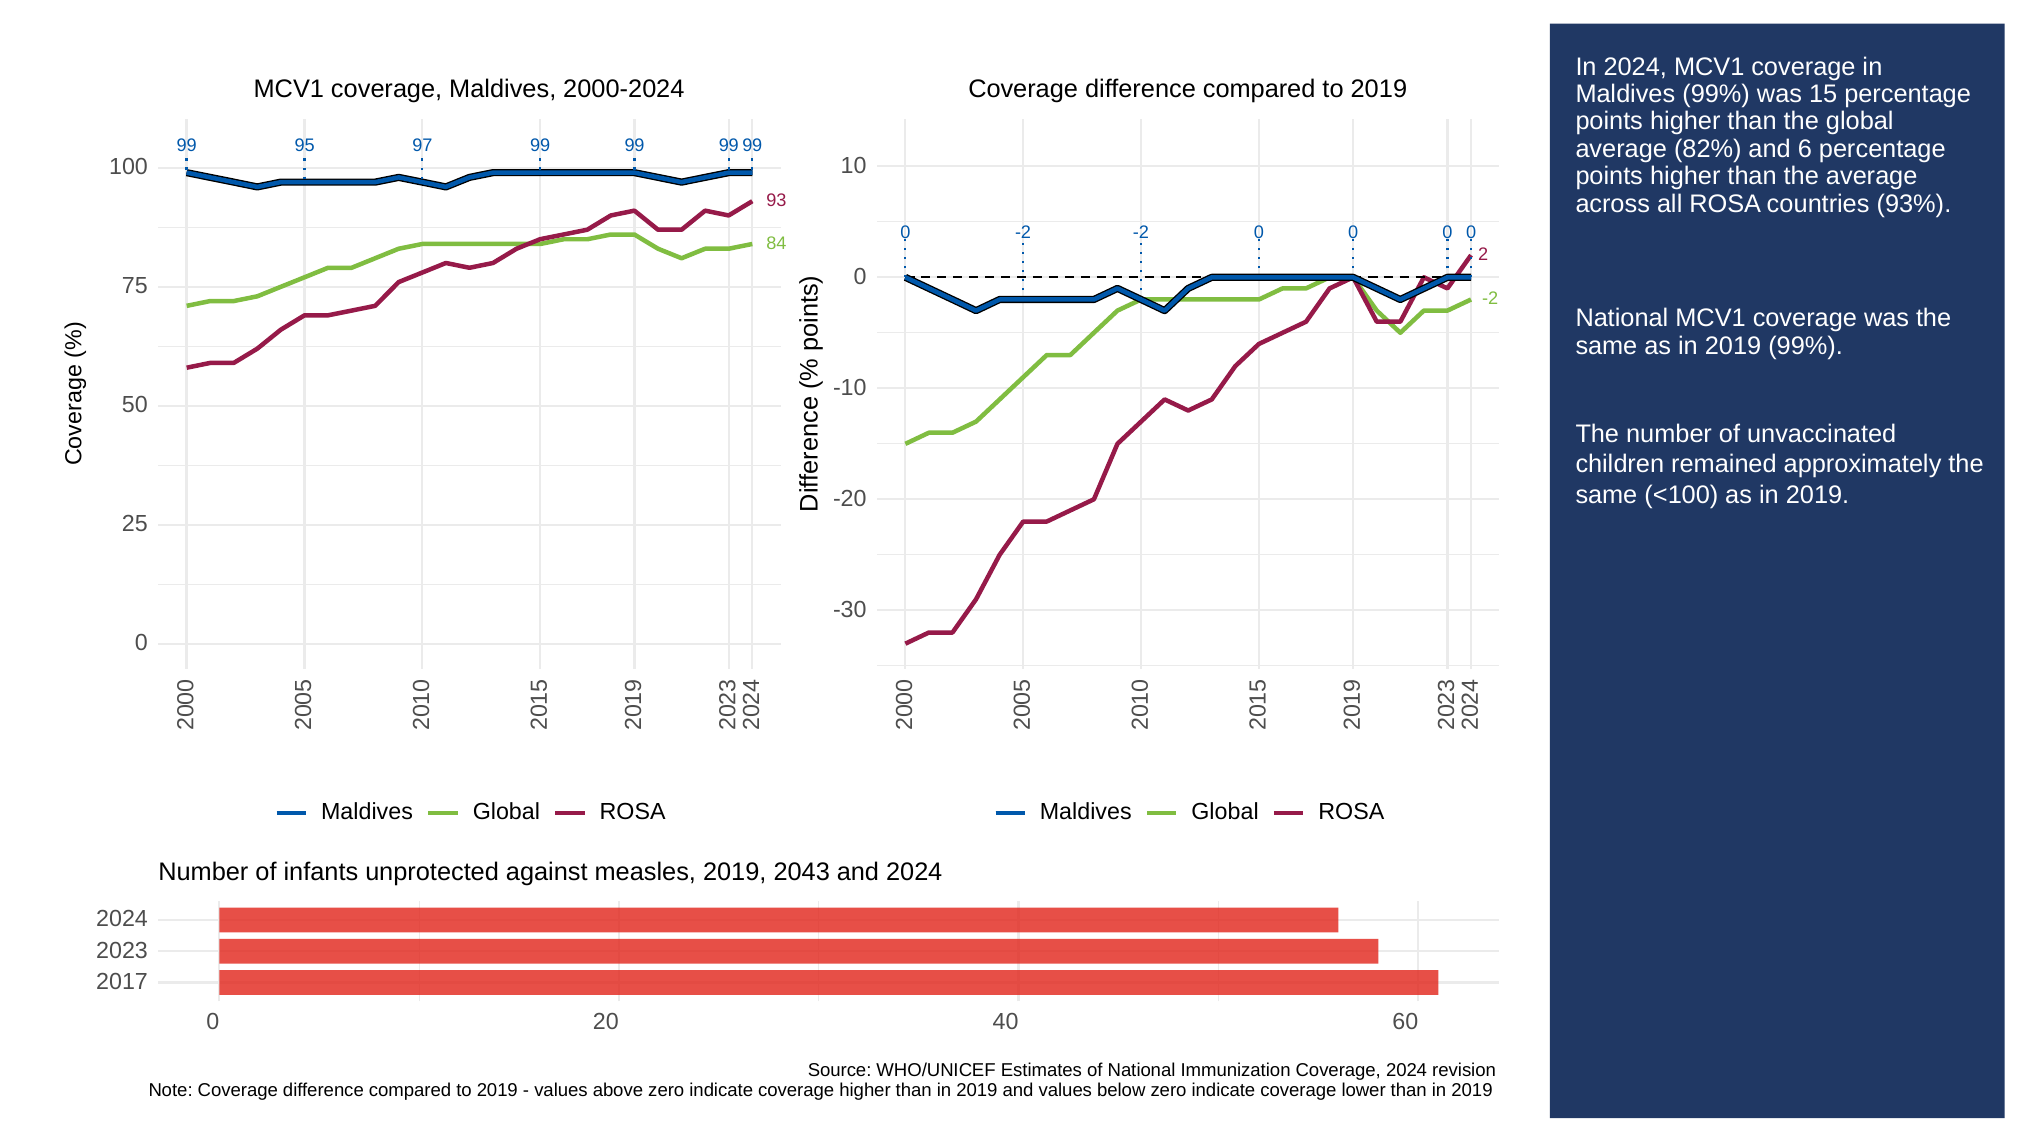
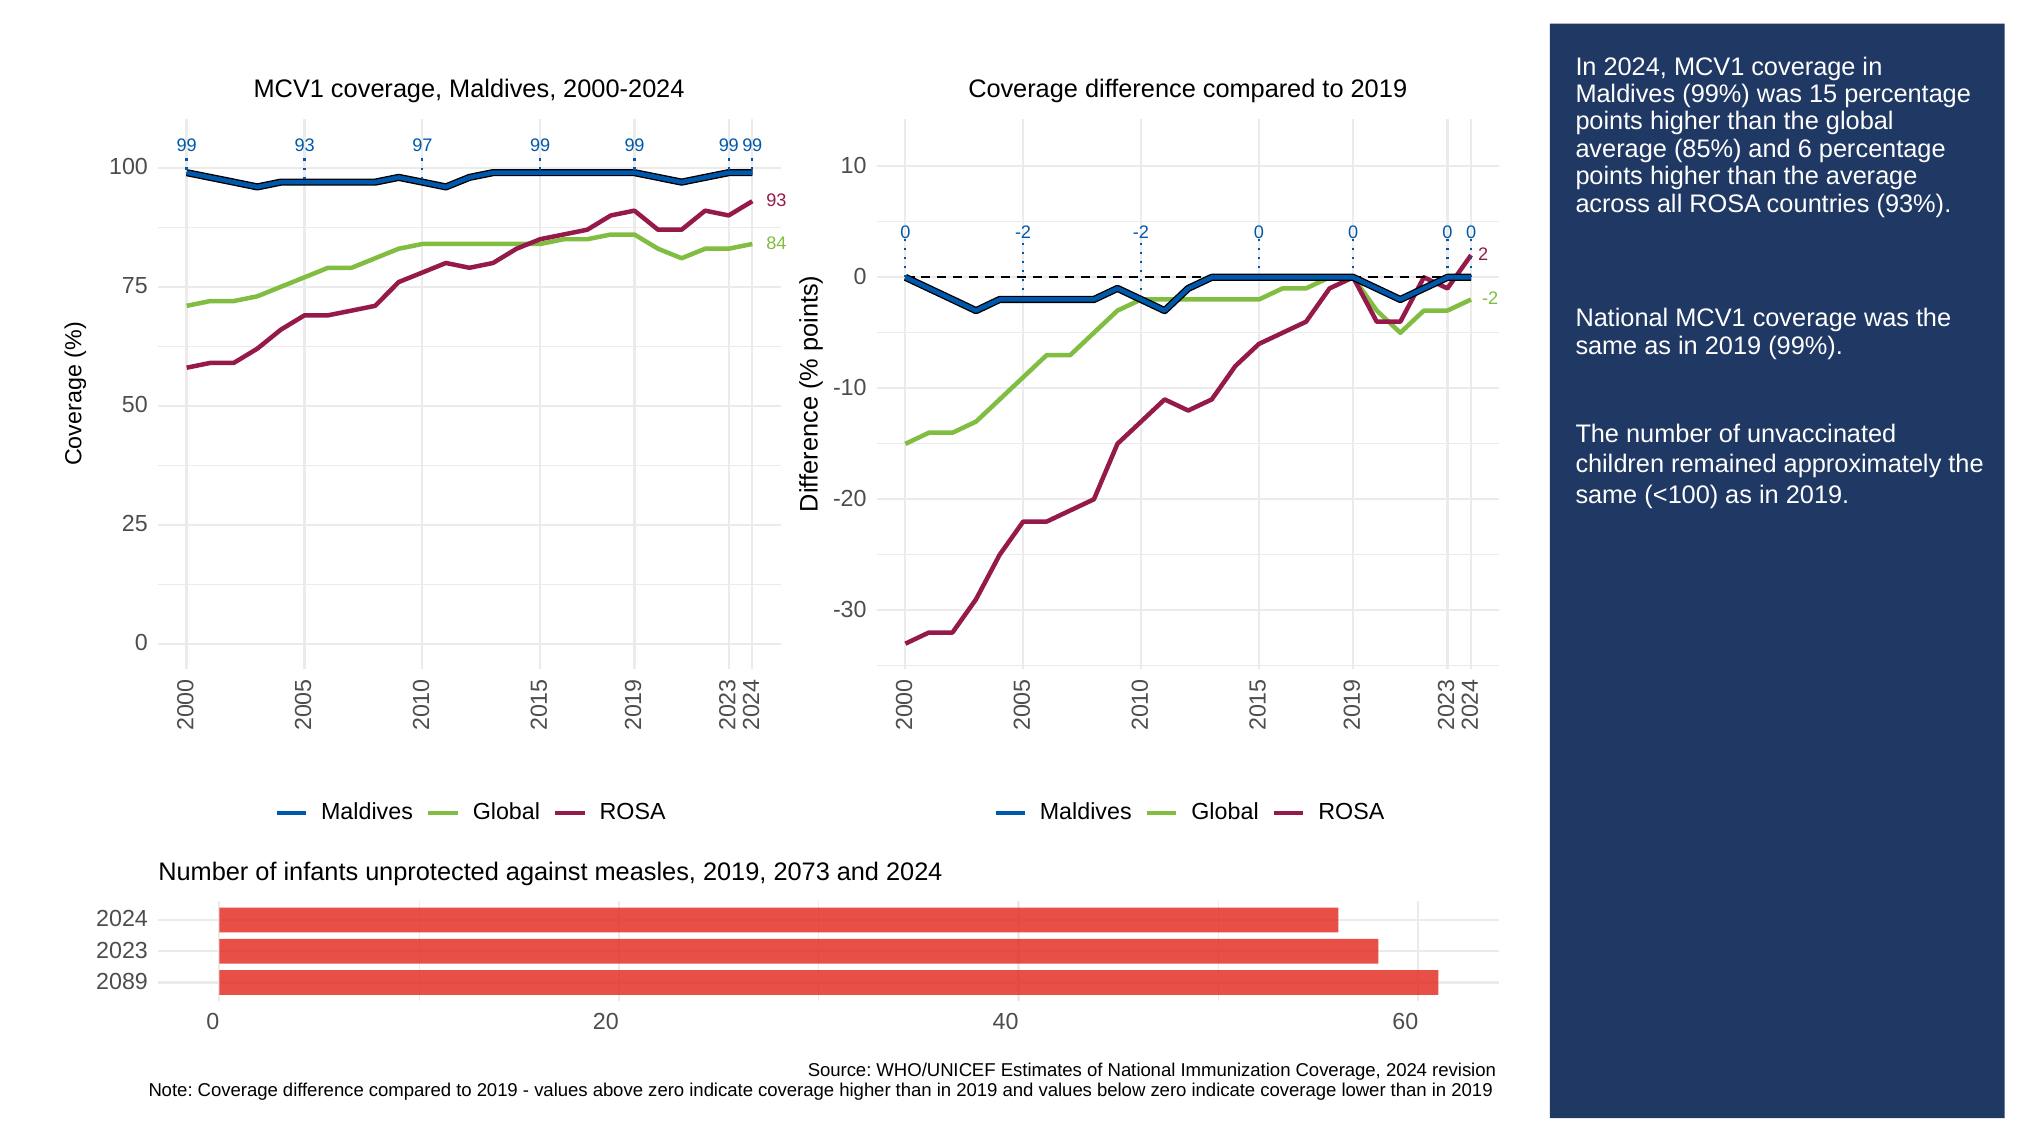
99 95: 95 -> 93
82%: 82% -> 85%
2043: 2043 -> 2073
2017: 2017 -> 2089
